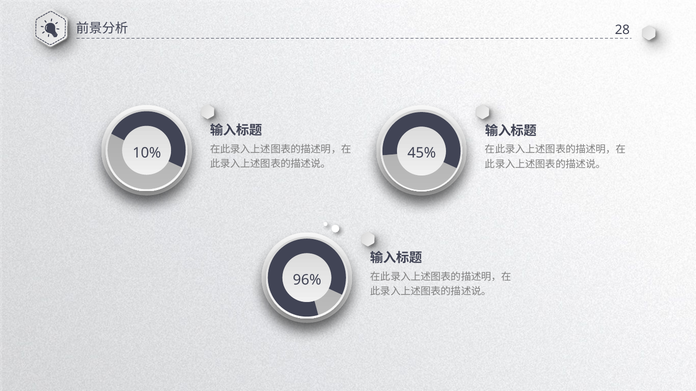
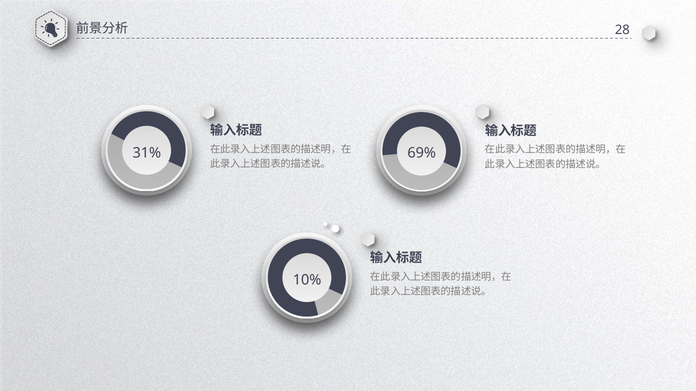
10%: 10% -> 31%
45%: 45% -> 69%
96%: 96% -> 10%
